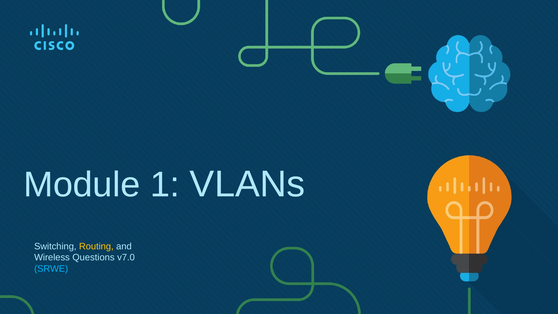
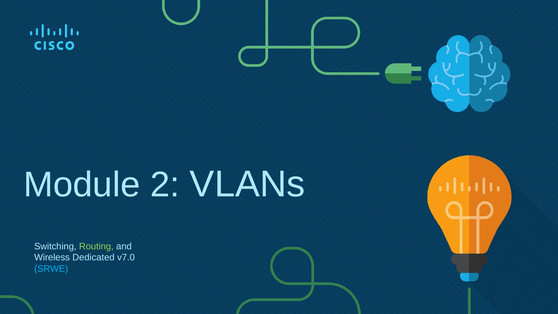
1: 1 -> 2
Routing colour: yellow -> light green
Questions: Questions -> Dedicated
